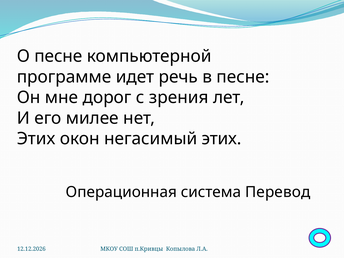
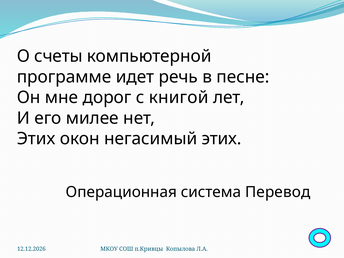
О песне: песне -> счеты
зрения: зрения -> книгой
